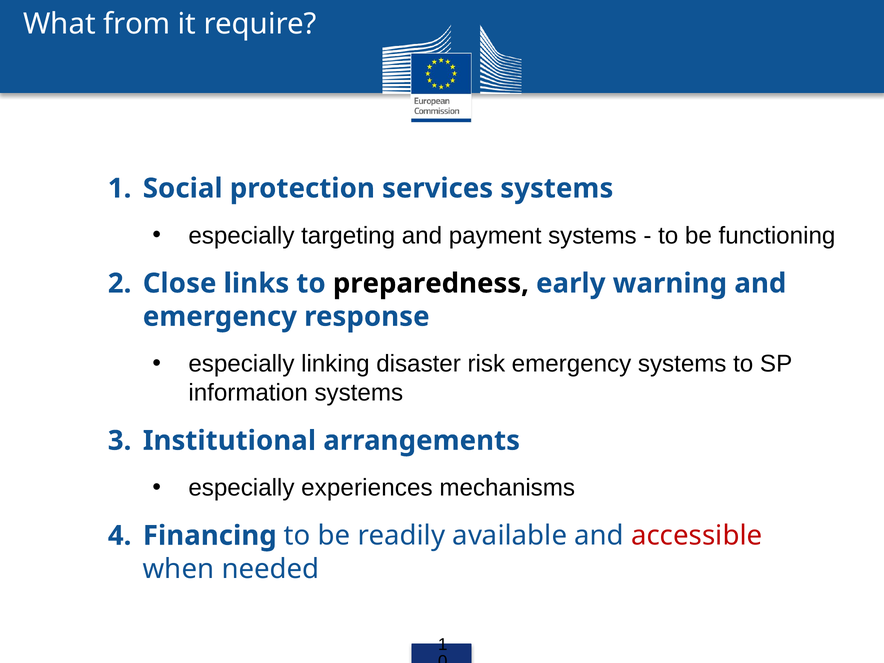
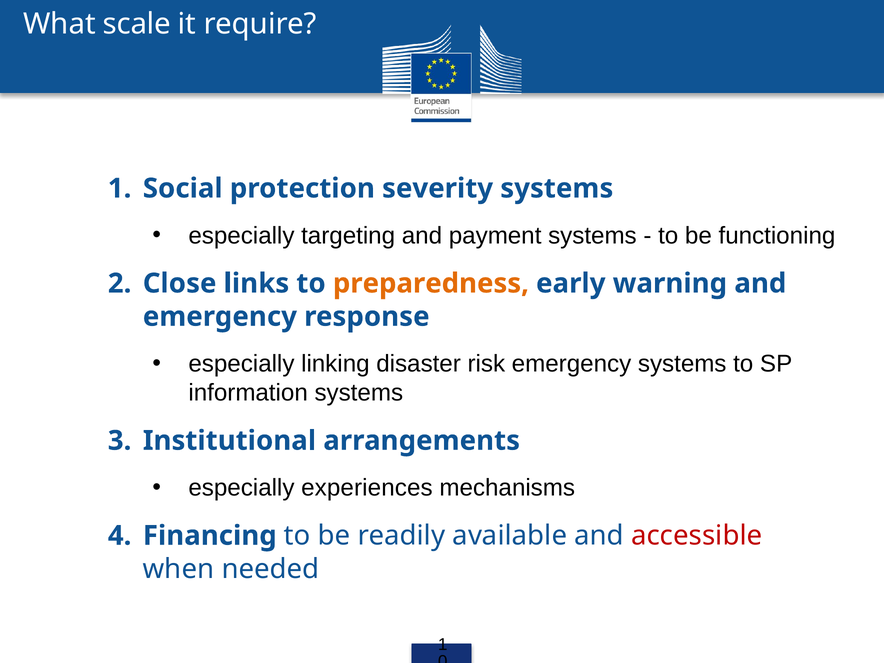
from: from -> scale
services: services -> severity
preparedness colour: black -> orange
